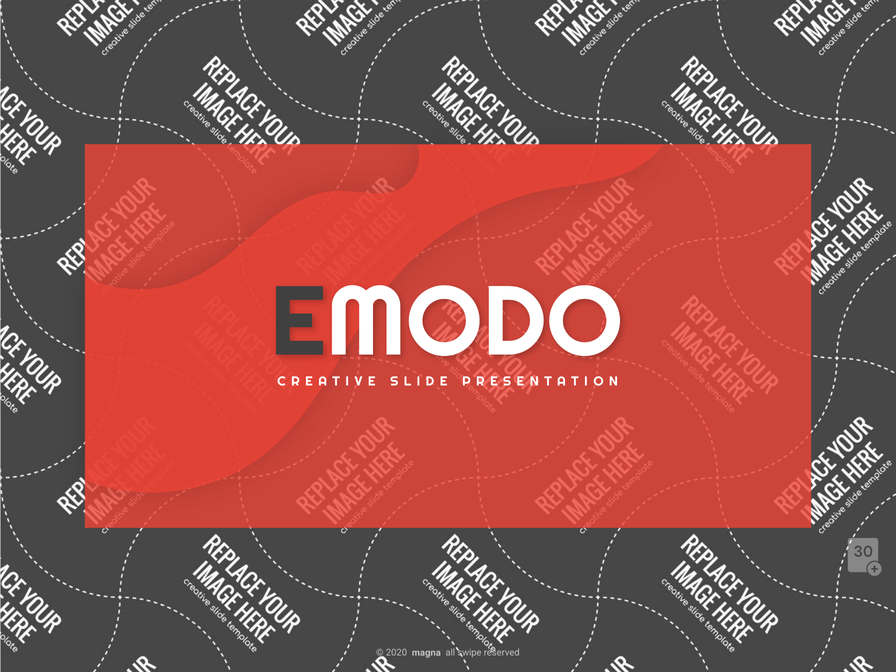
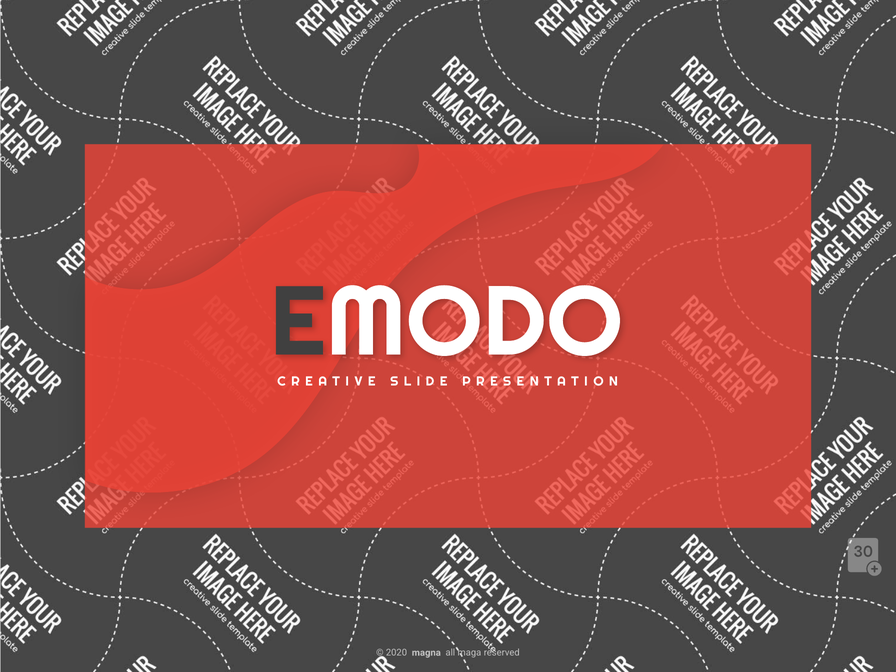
swipe: swipe -> maga
